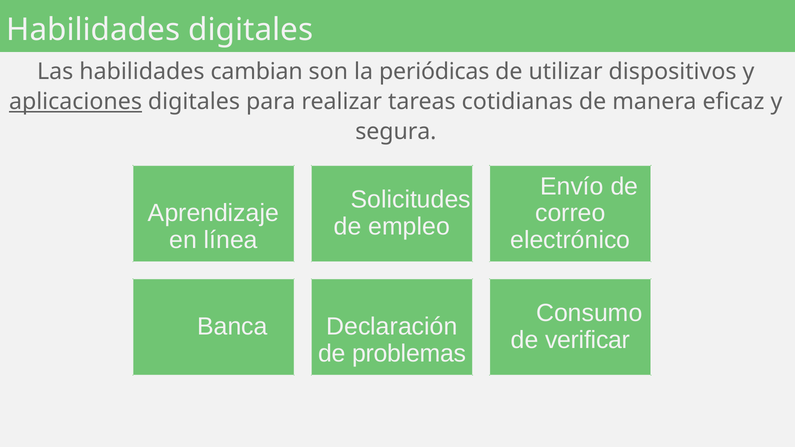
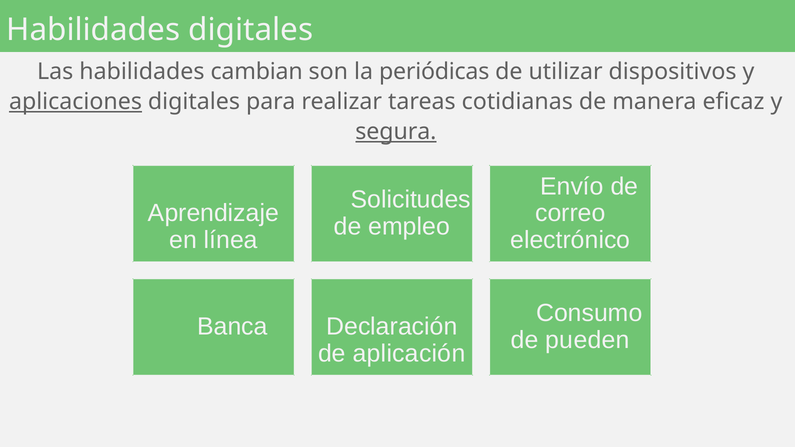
segura underline: none -> present
verificar: verificar -> pueden
problemas: problemas -> aplicación
